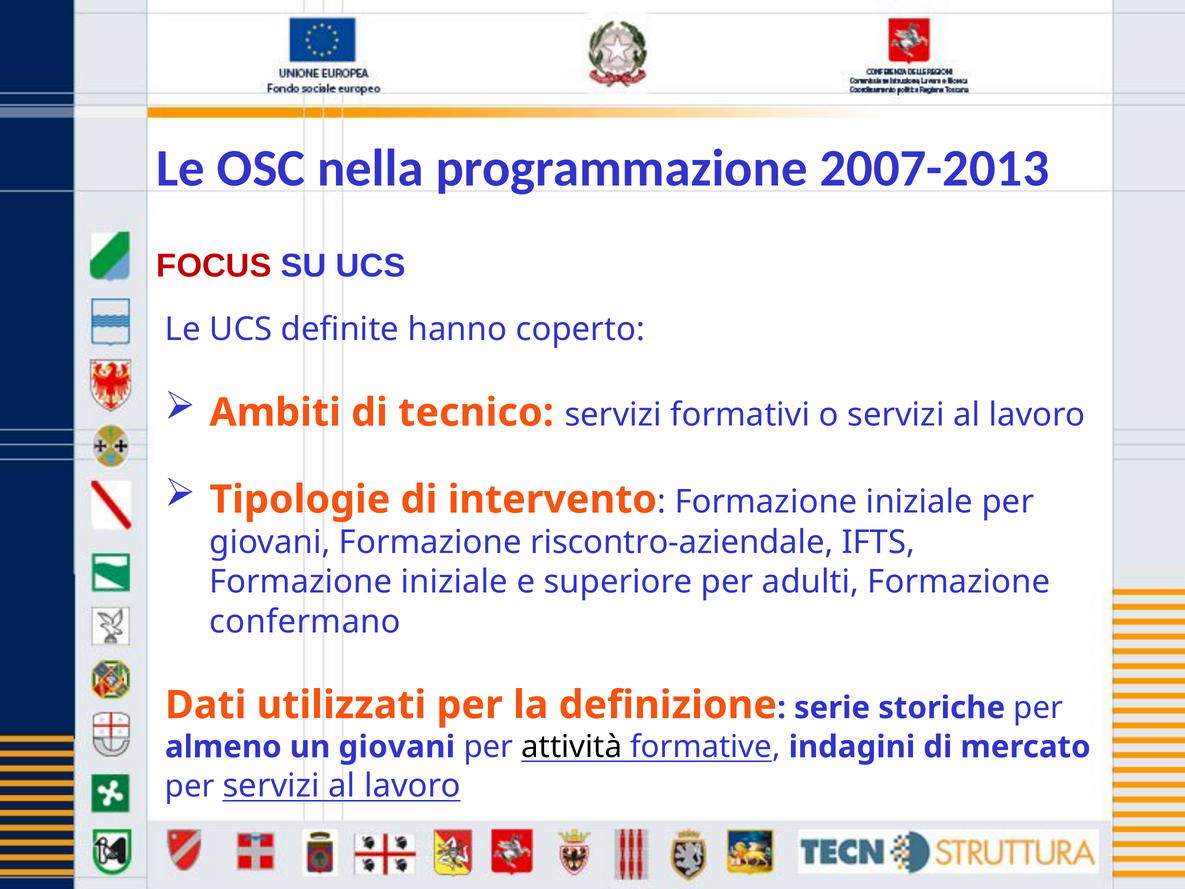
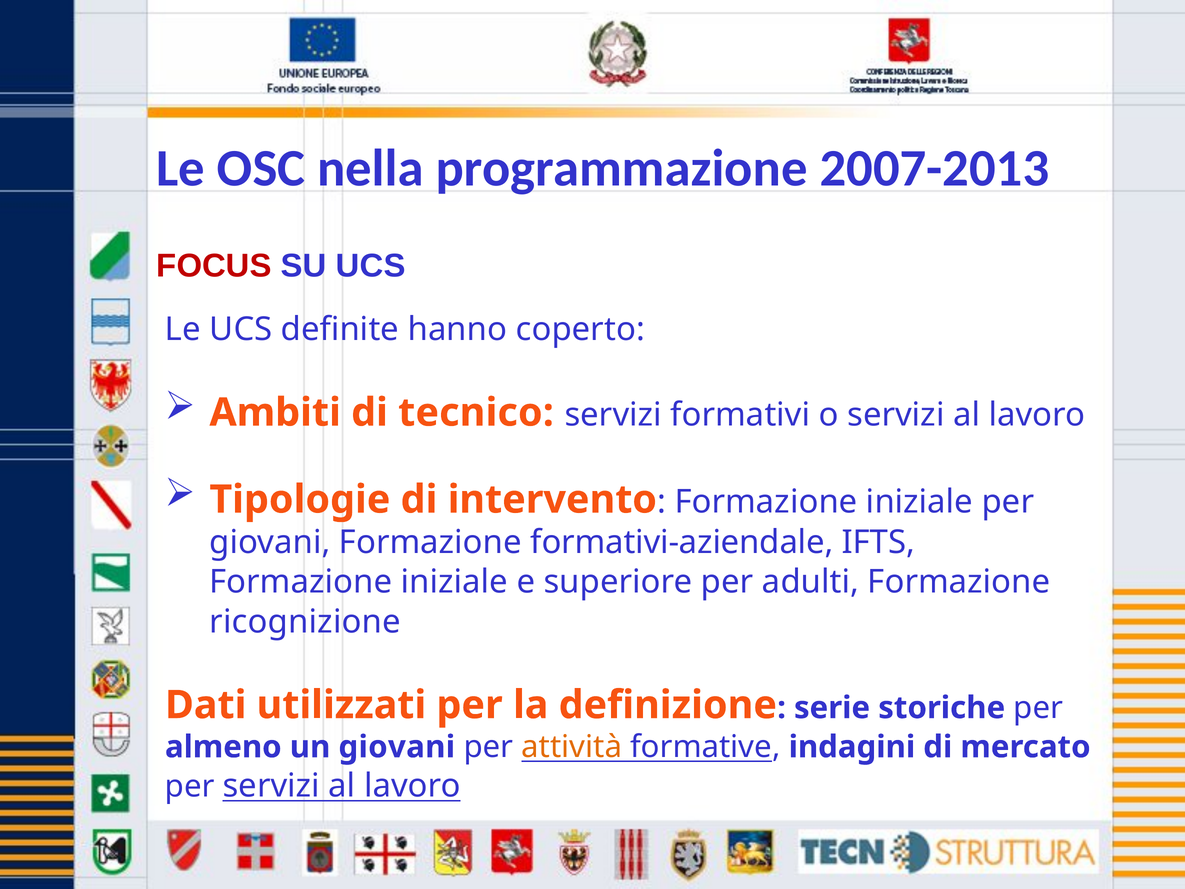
riscontro-aziendale: riscontro-aziendale -> formativi-aziendale
confermano: confermano -> ricognizione
attività colour: black -> orange
